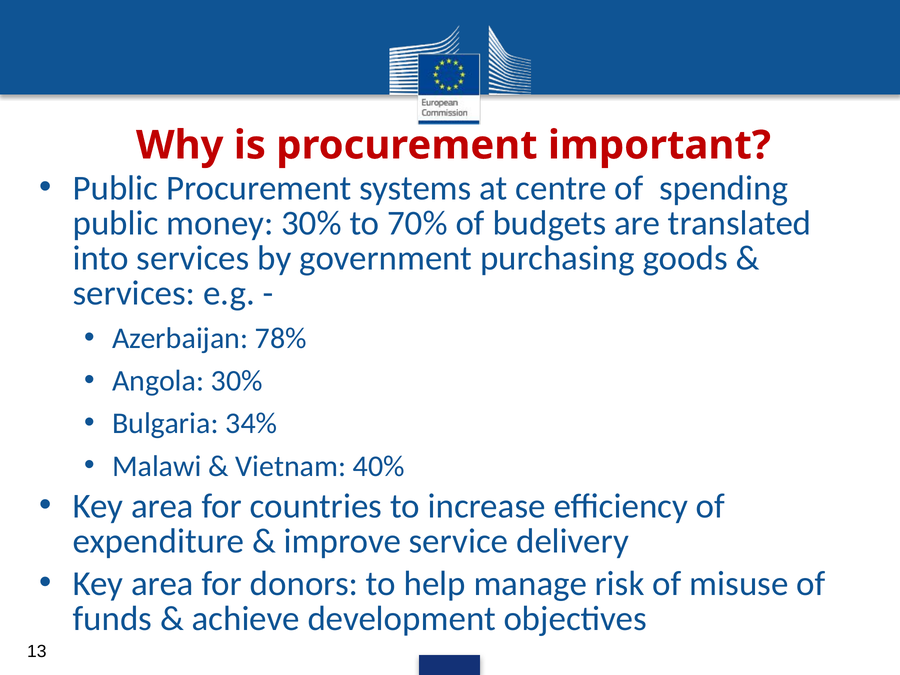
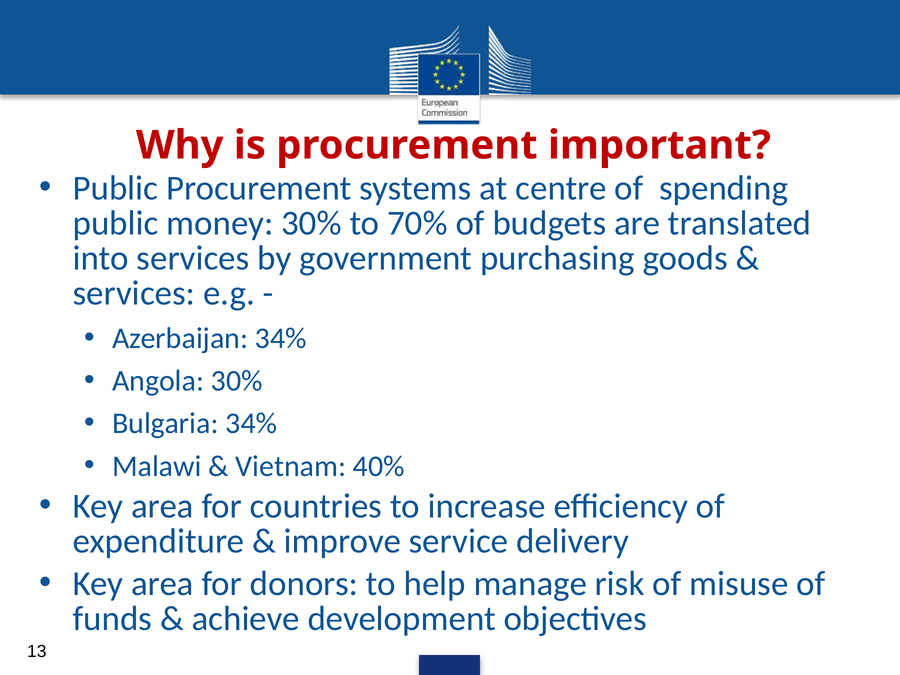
Azerbaijan 78%: 78% -> 34%
